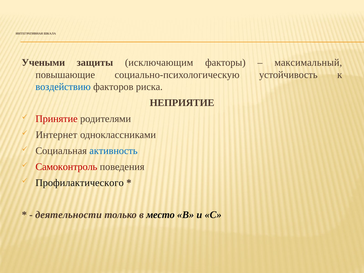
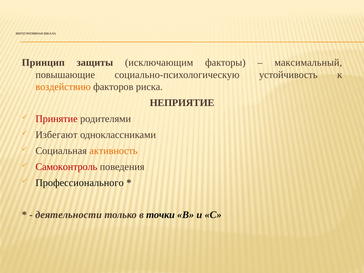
Учеными: Учеными -> Принцип
воздействию colour: blue -> orange
Интернет: Интернет -> Избегают
активность colour: blue -> orange
Профилактического: Профилактического -> Профессионального
место: место -> точки
